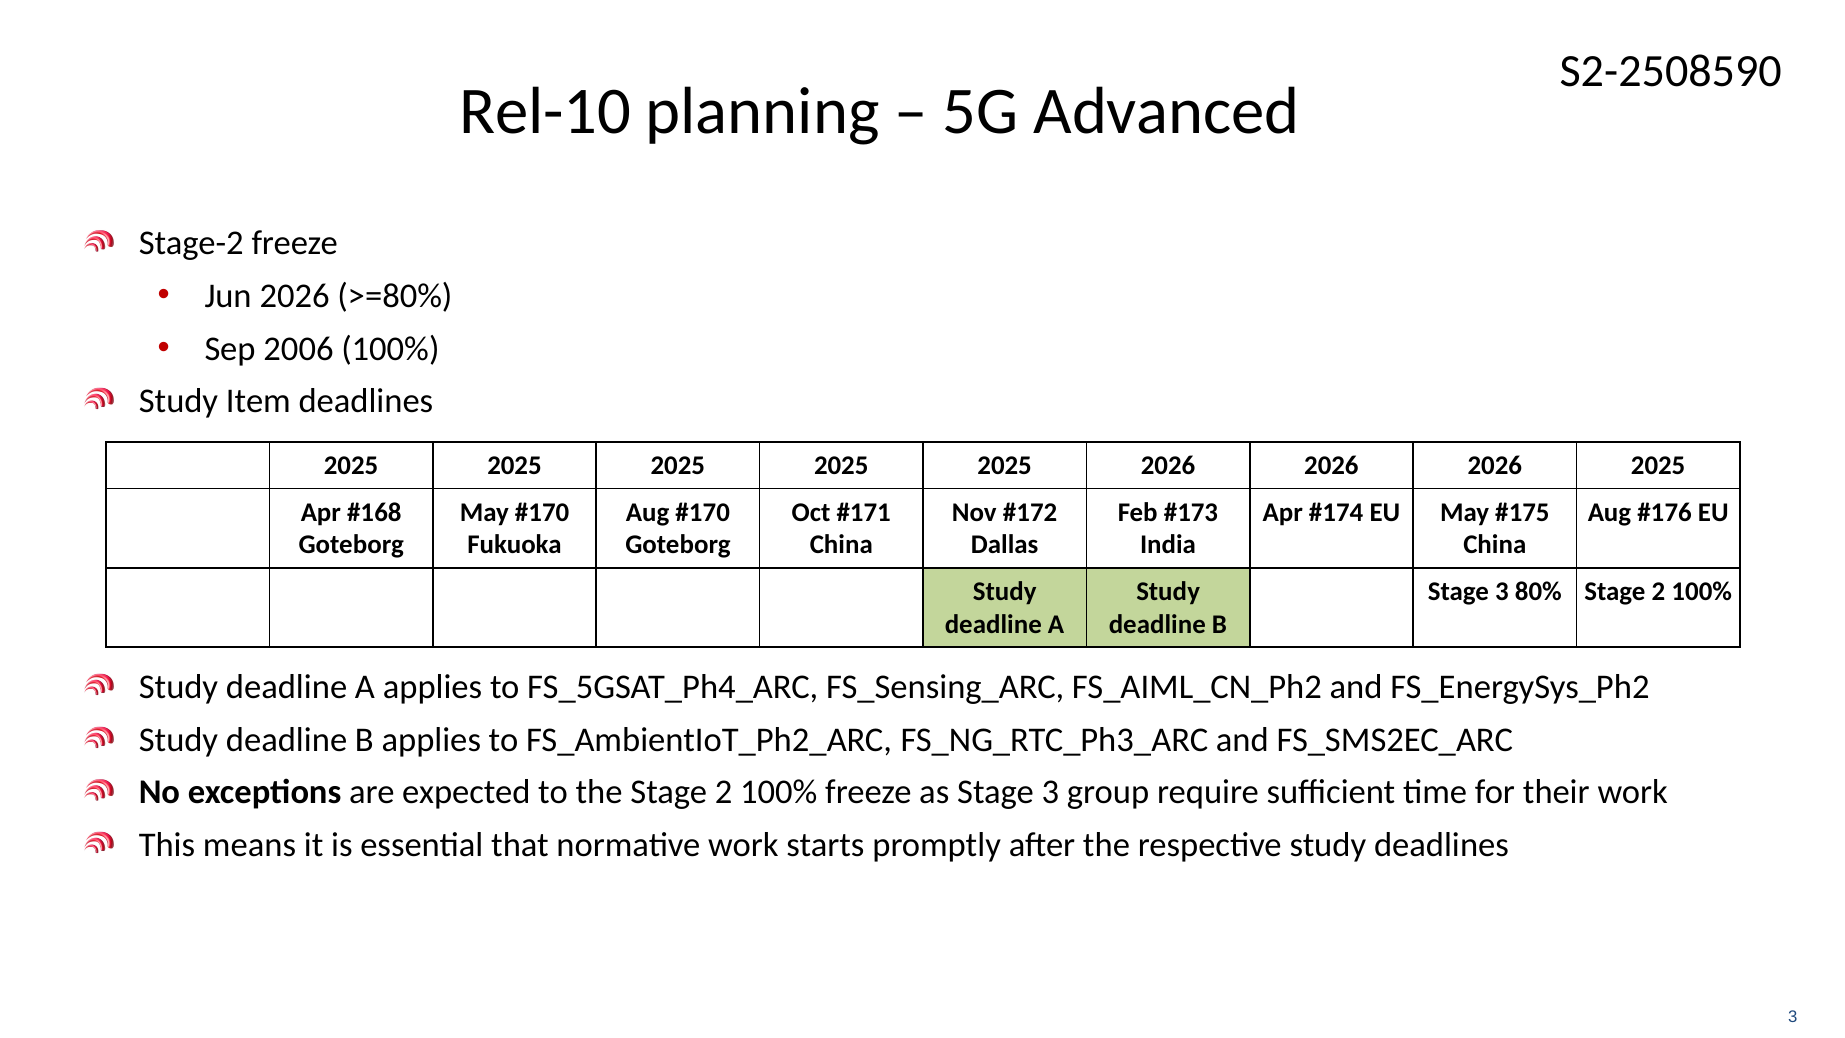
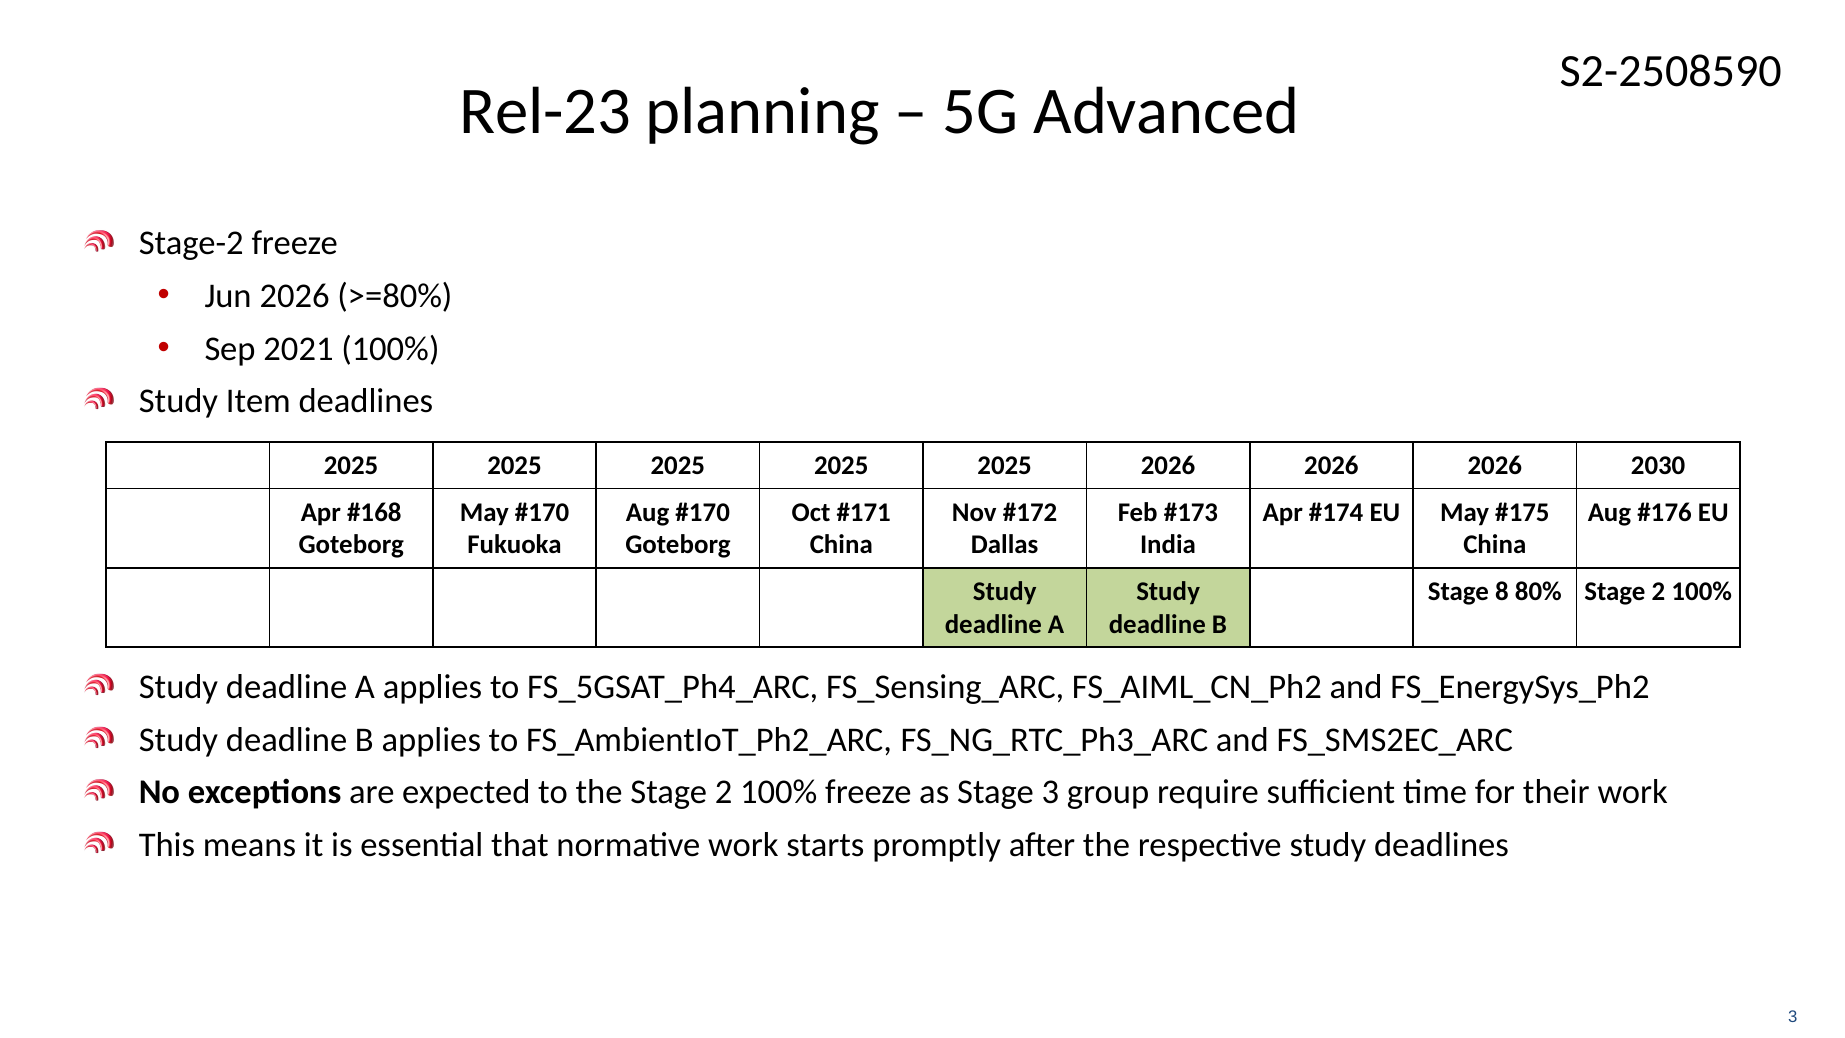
Rel-10: Rel-10 -> Rel-23
2006: 2006 -> 2021
2026 2025: 2025 -> 2030
3 at (1502, 591): 3 -> 8
